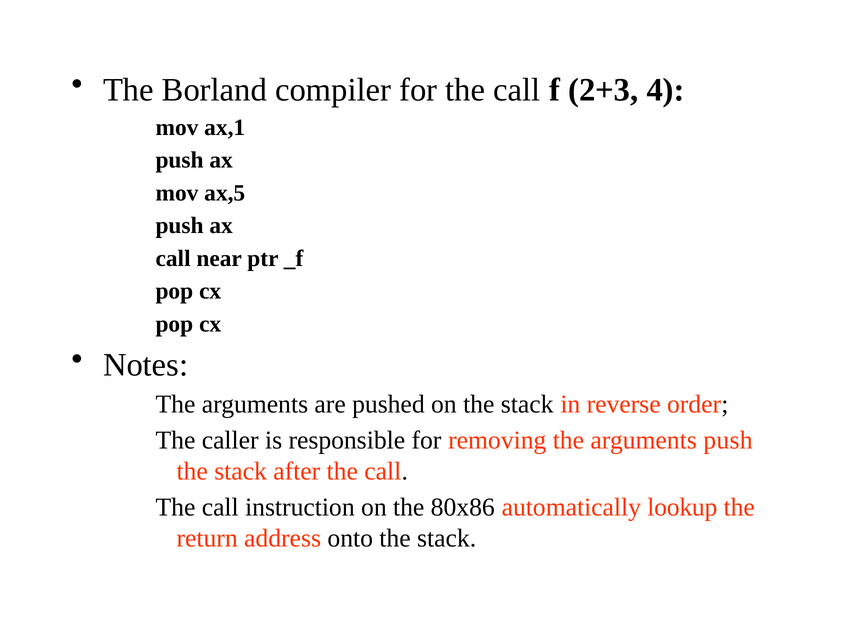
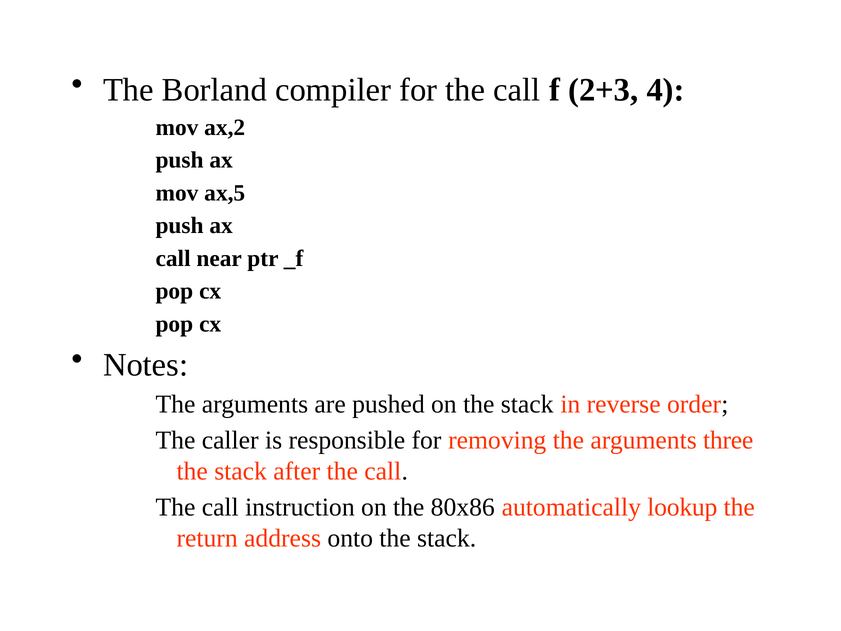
ax,1: ax,1 -> ax,2
arguments push: push -> three
